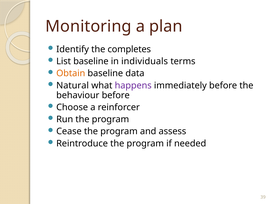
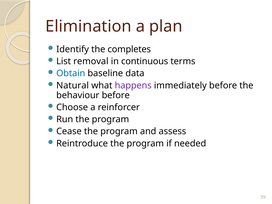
Monitoring: Monitoring -> Elimination
List baseline: baseline -> removal
individuals: individuals -> continuous
Obtain colour: orange -> blue
